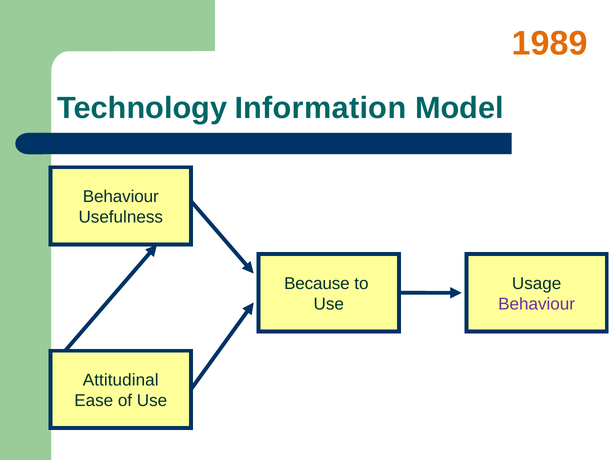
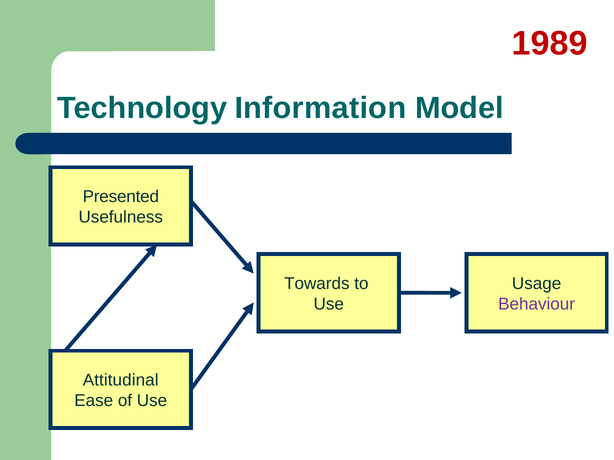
1989 colour: orange -> red
Behaviour at (121, 197): Behaviour -> Presented
Because: Because -> Towards
